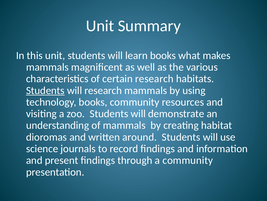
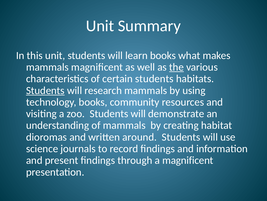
the underline: none -> present
certain research: research -> students
a community: community -> magnificent
